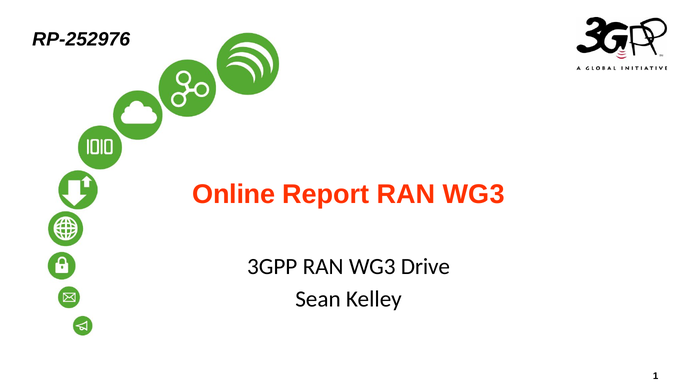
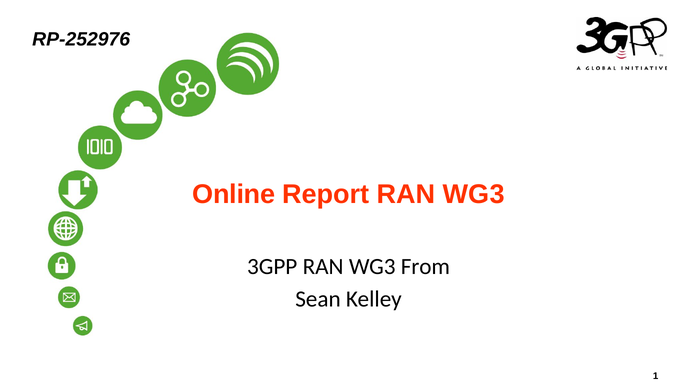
Drive: Drive -> From
